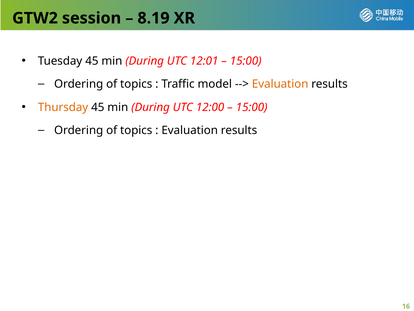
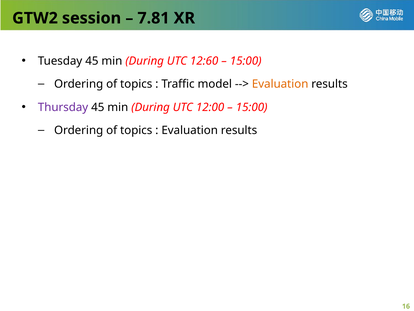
8.19: 8.19 -> 7.81
12:01: 12:01 -> 12:60
Thursday colour: orange -> purple
